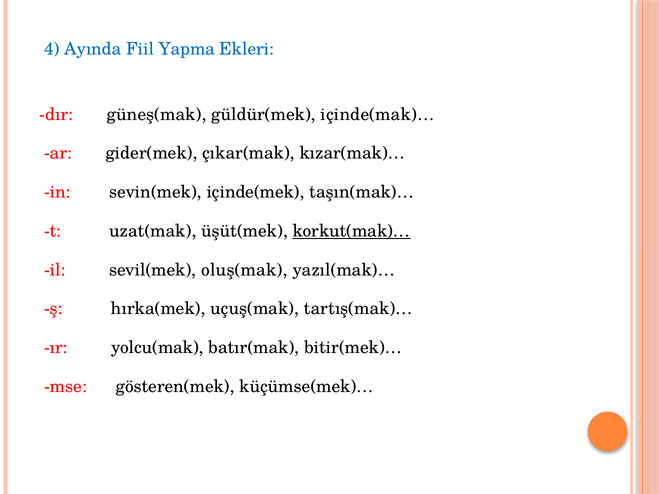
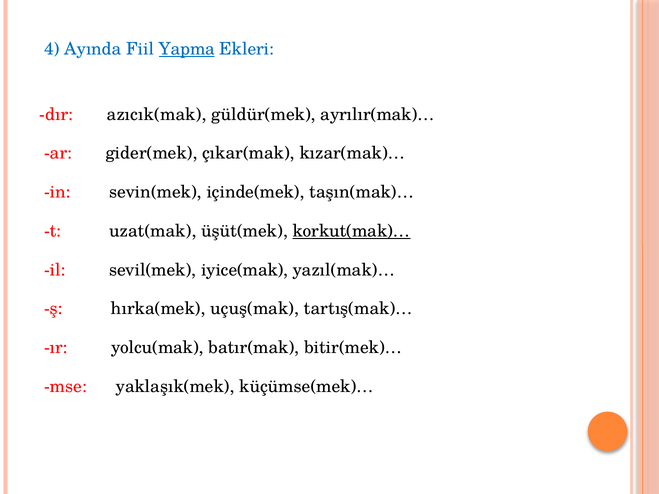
Yapma underline: none -> present
güneş(mak: güneş(mak -> azıcık(mak
içinde(mak)…: içinde(mak)… -> ayrılır(mak)…
oluş(mak: oluş(mak -> iyice(mak
gösteren(mek: gösteren(mek -> yaklaşık(mek
